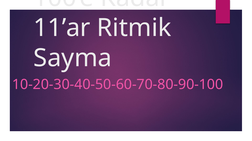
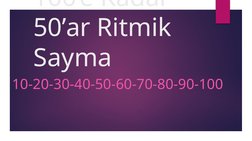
11’ar: 11’ar -> 50’ar
